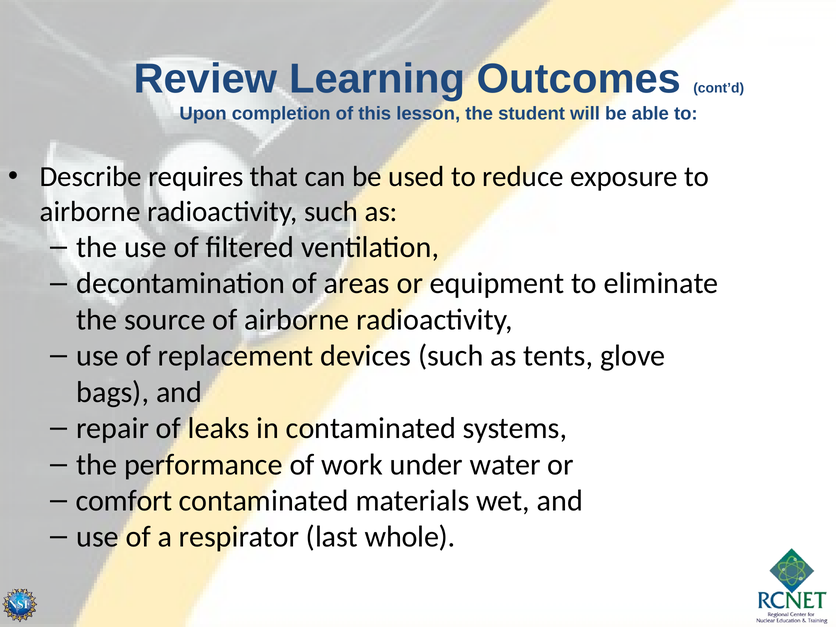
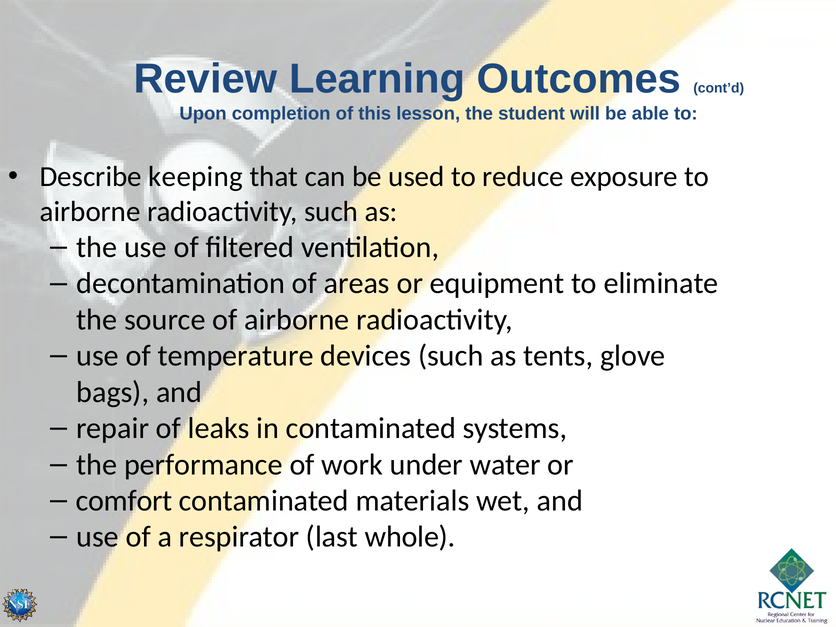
requires: requires -> keeping
replacement: replacement -> temperature
